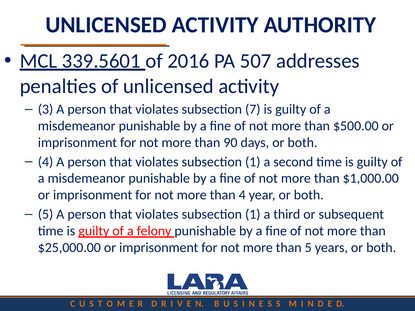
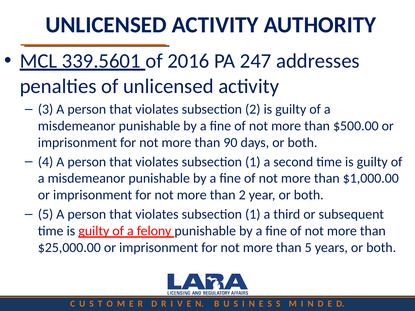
507: 507 -> 247
subsection 7: 7 -> 2
than 4: 4 -> 2
